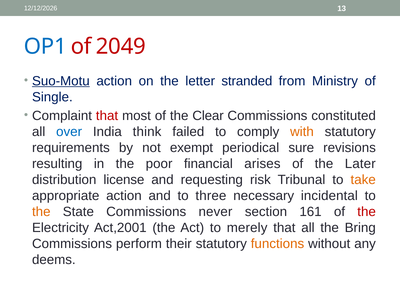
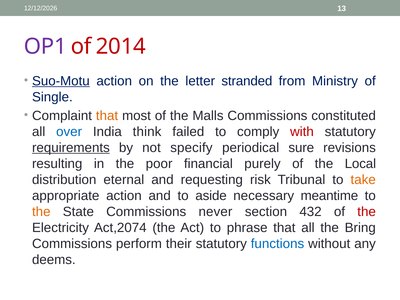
OP1 colour: blue -> purple
2049: 2049 -> 2014
that at (107, 116) colour: red -> orange
Clear: Clear -> Malls
with colour: orange -> red
requirements underline: none -> present
exempt: exempt -> specify
arises: arises -> purely
Later: Later -> Local
license: license -> eternal
three: three -> aside
incidental: incidental -> meantime
161: 161 -> 432
Act,2001: Act,2001 -> Act,2074
merely: merely -> phrase
functions colour: orange -> blue
